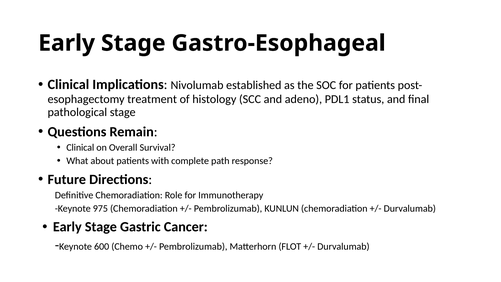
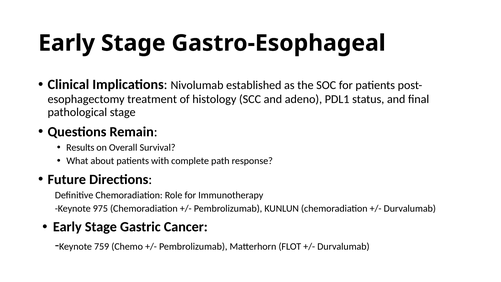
Clinical at (80, 148): Clinical -> Results
600: 600 -> 759
